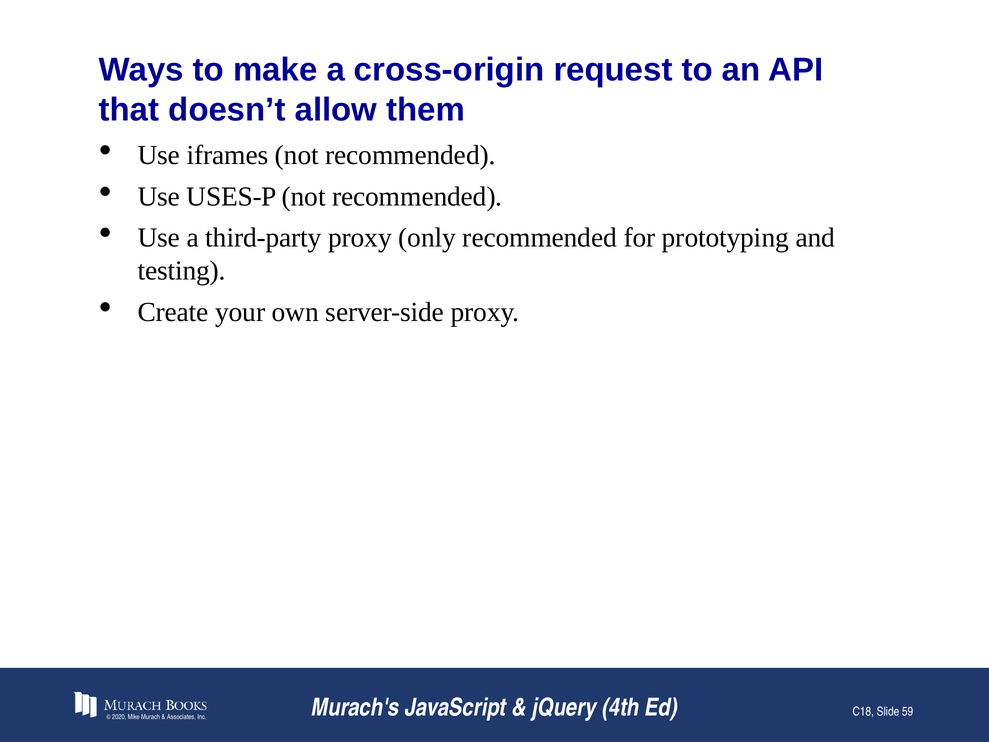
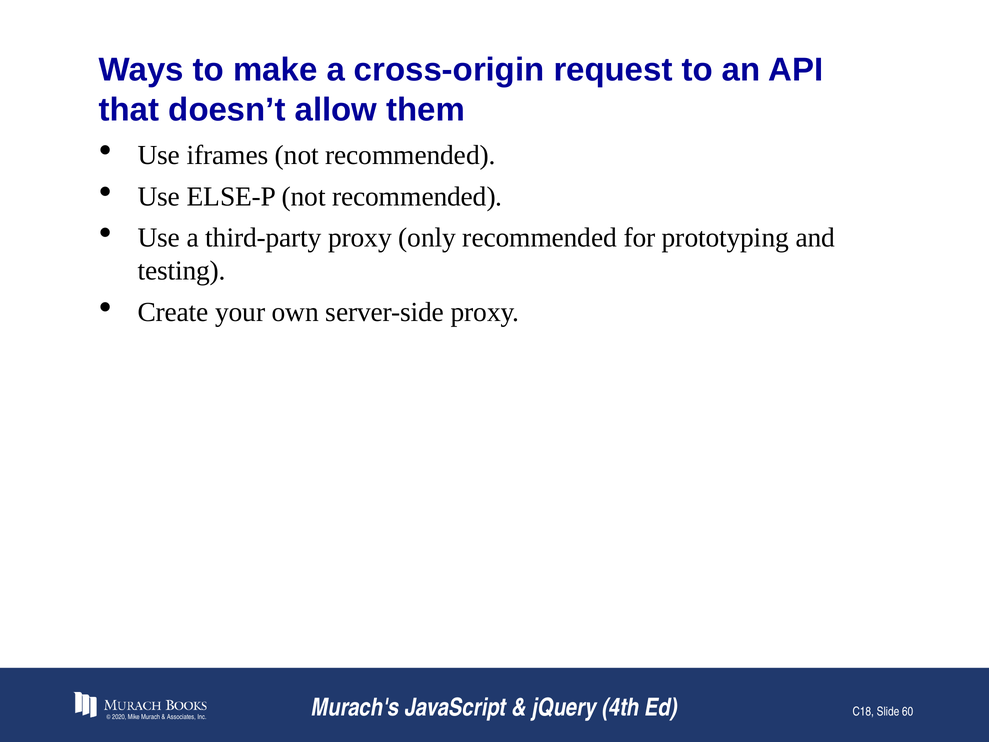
USES-P: USES-P -> ELSE-P
59: 59 -> 60
